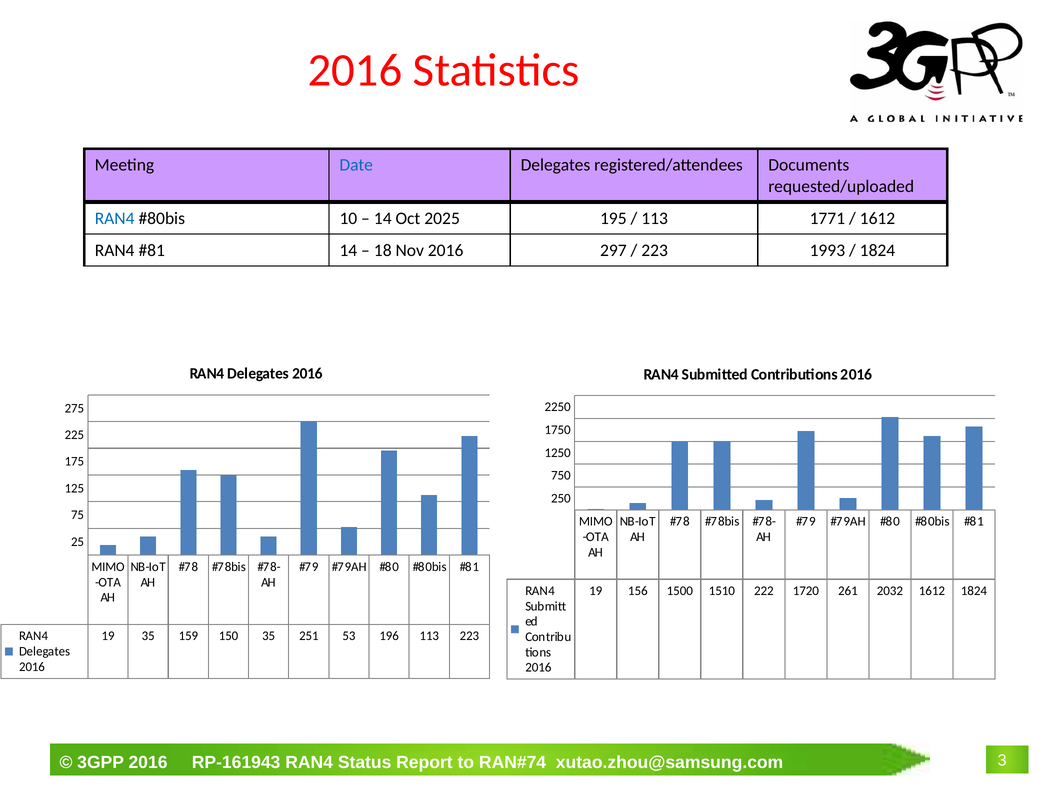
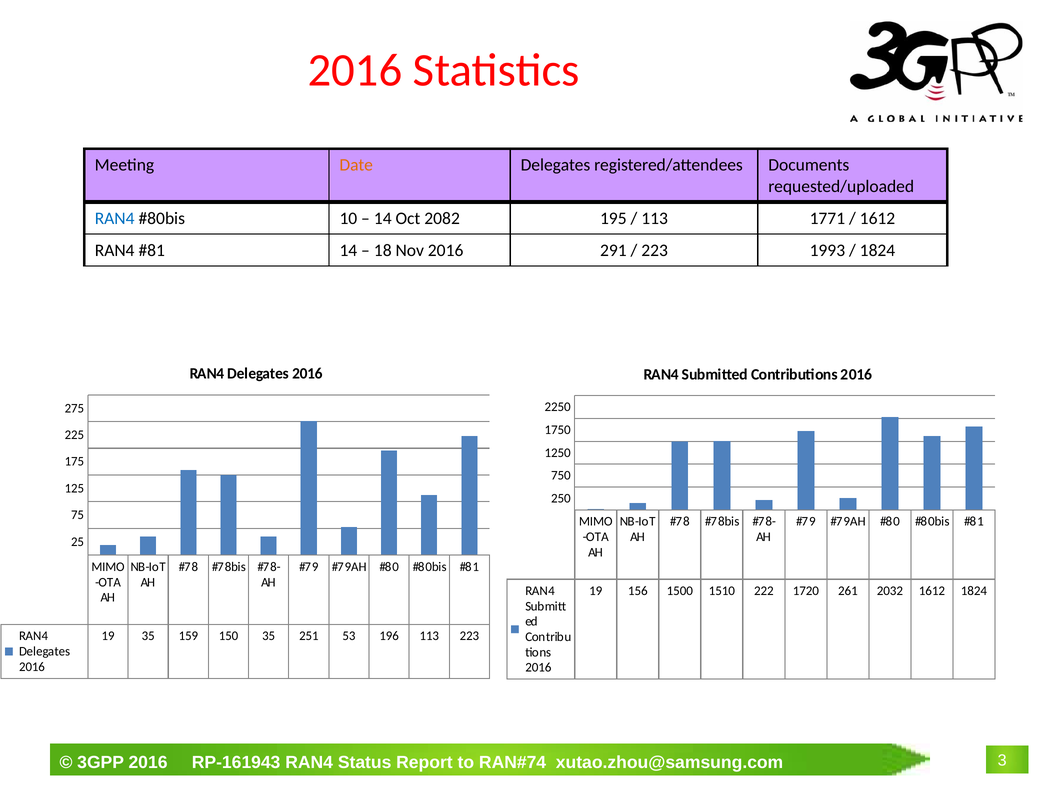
Date colour: blue -> orange
2025: 2025 -> 2082
297: 297 -> 291
